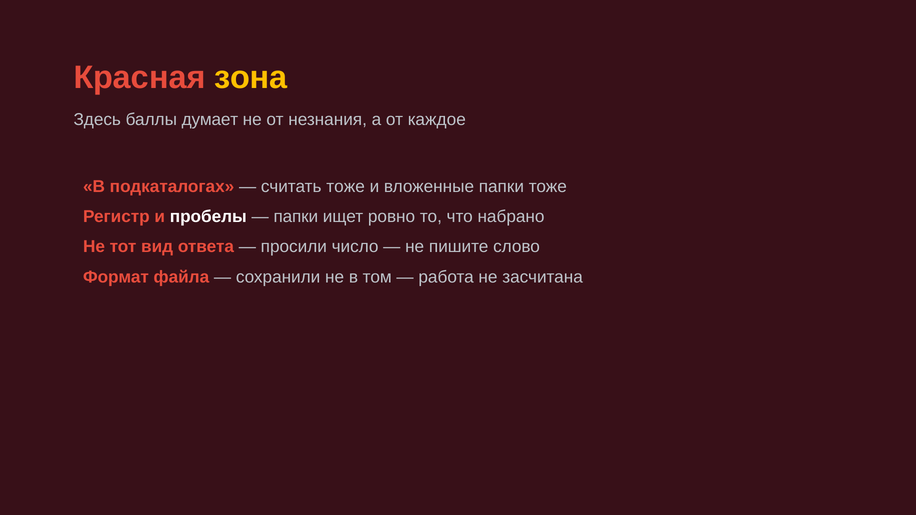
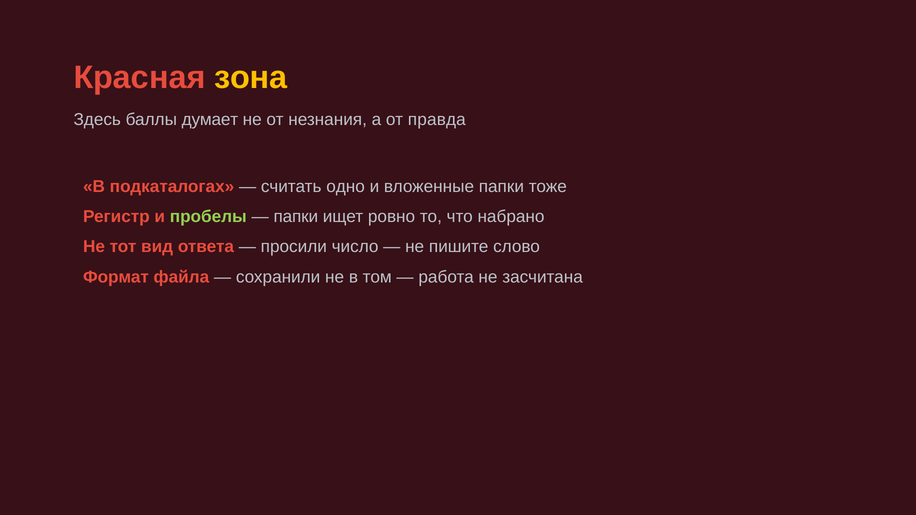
каждое: каждое -> правда
считать тоже: тоже -> одно
пробелы colour: white -> light green
